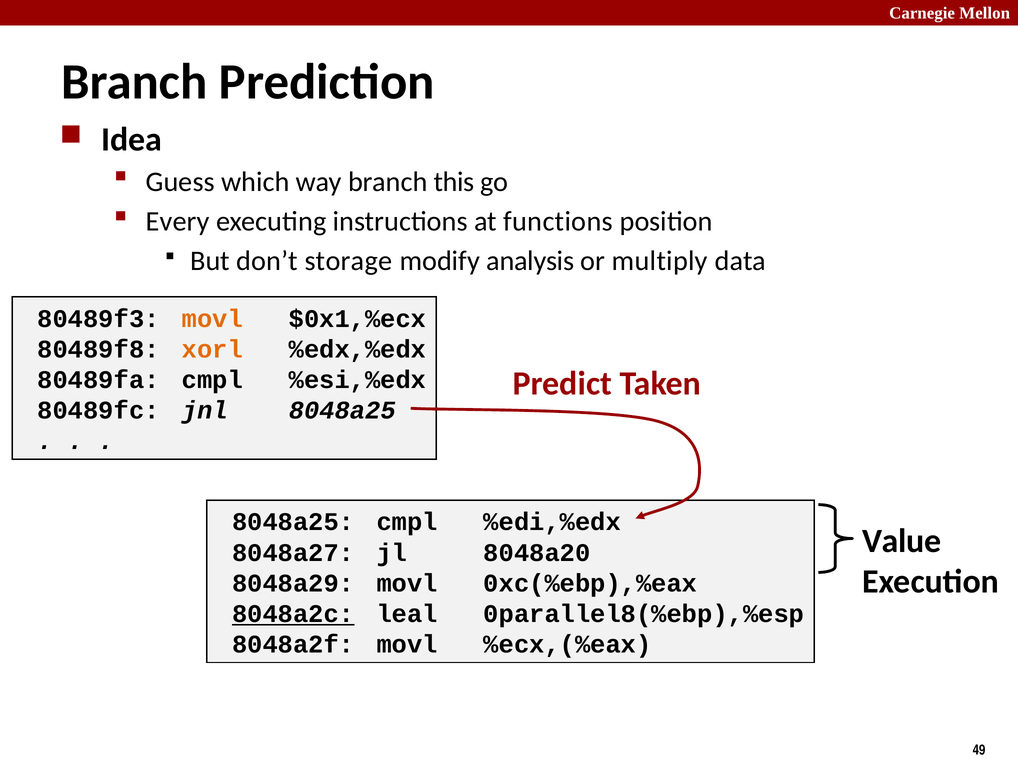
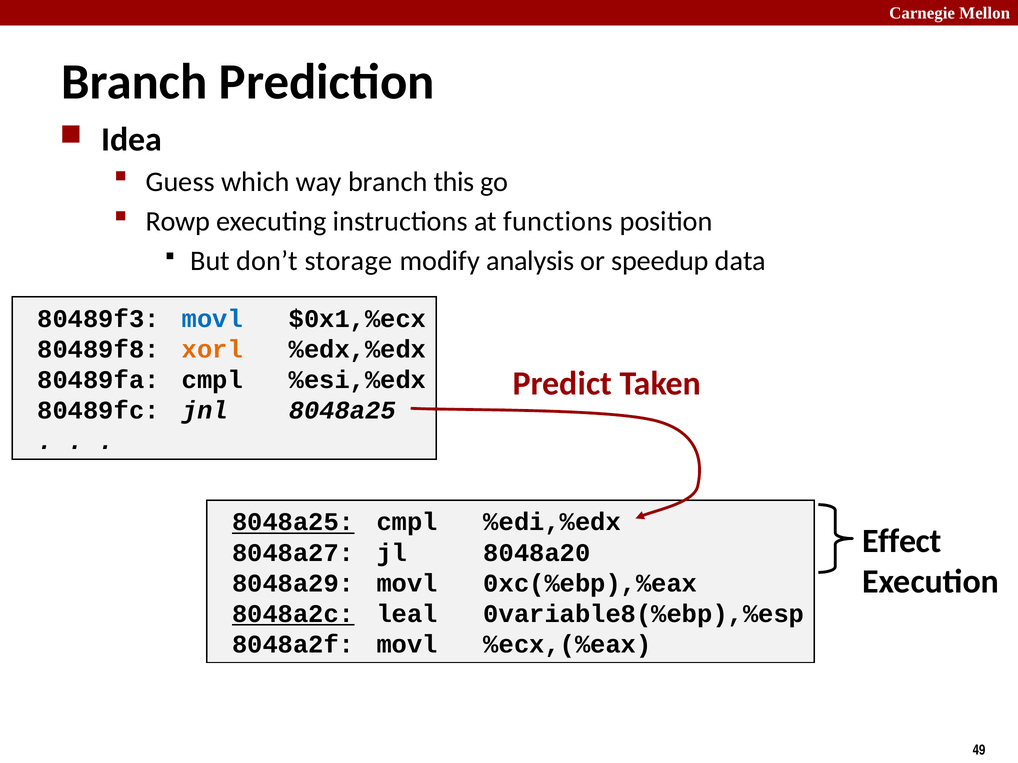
Every: Every -> Rowp
multiply: multiply -> speedup
movl at (212, 319) colour: orange -> blue
8048a25 at (293, 522) underline: none -> present
Value: Value -> Effect
0parallel8(%ebp),%esp: 0parallel8(%ebp),%esp -> 0variable8(%ebp),%esp
